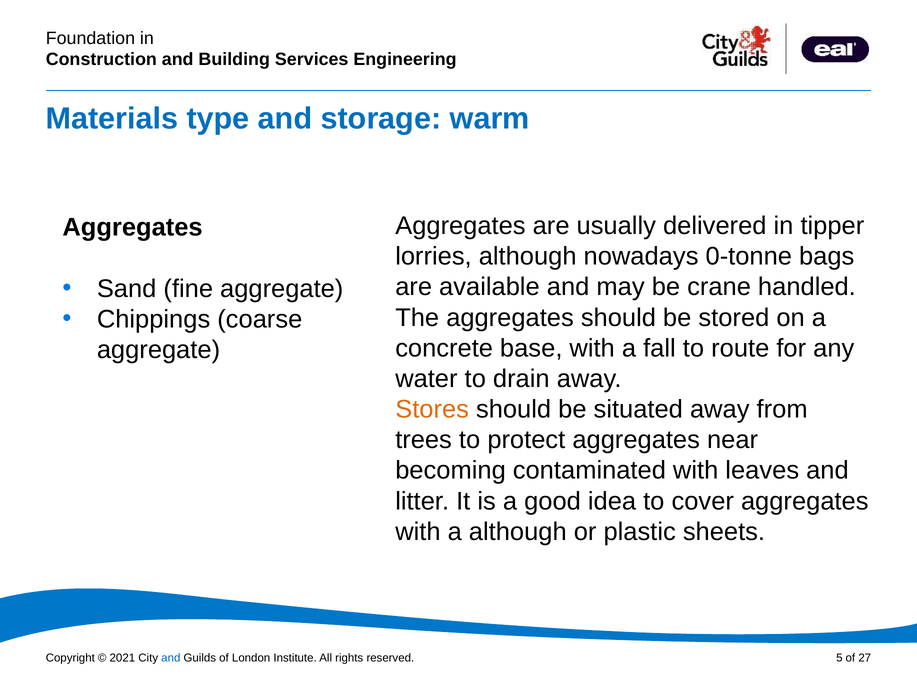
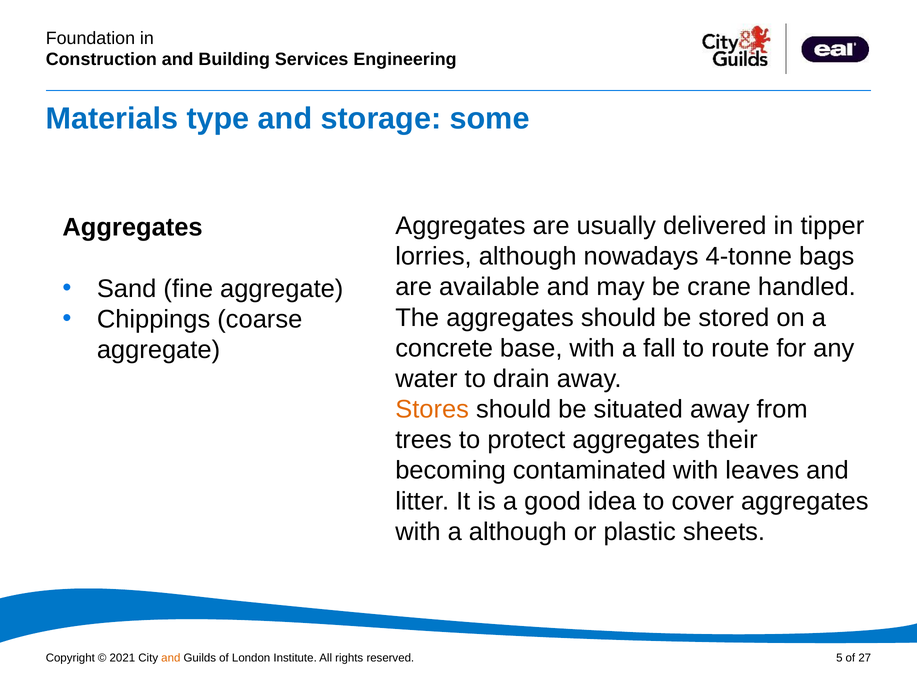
warm: warm -> some
0-tonne: 0-tonne -> 4-tonne
near: near -> their
and at (171, 658) colour: blue -> orange
